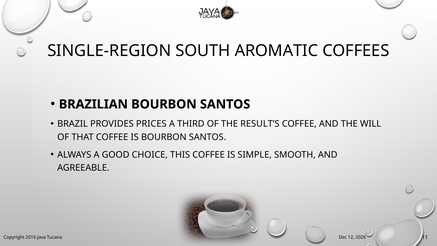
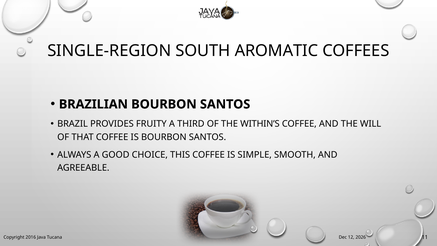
PRICES: PRICES -> FRUITY
RESULT’S: RESULT’S -> WITHIN’S
